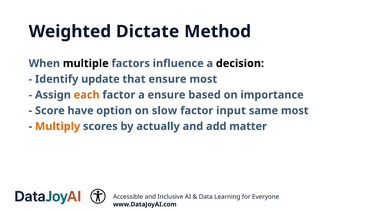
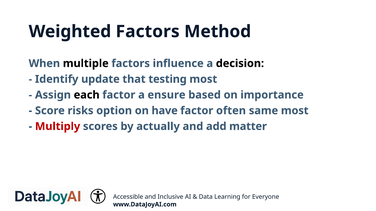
Weighted Dictate: Dictate -> Factors
that ensure: ensure -> testing
each colour: orange -> black
have: have -> risks
slow: slow -> have
input: input -> often
Multiply colour: orange -> red
